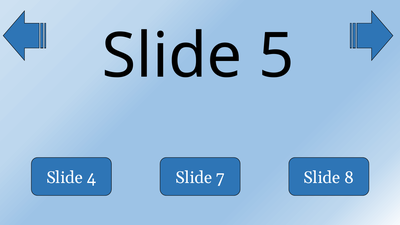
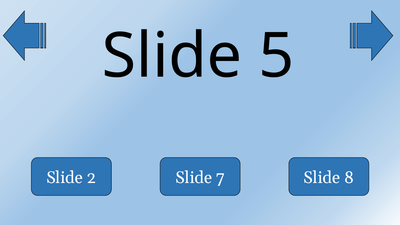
4: 4 -> 2
